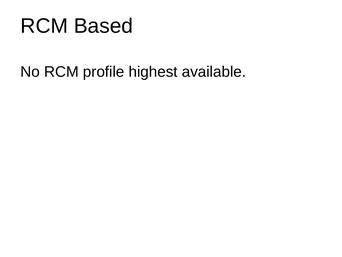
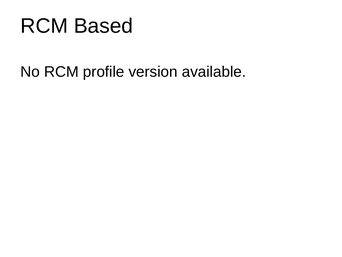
highest: highest -> version
